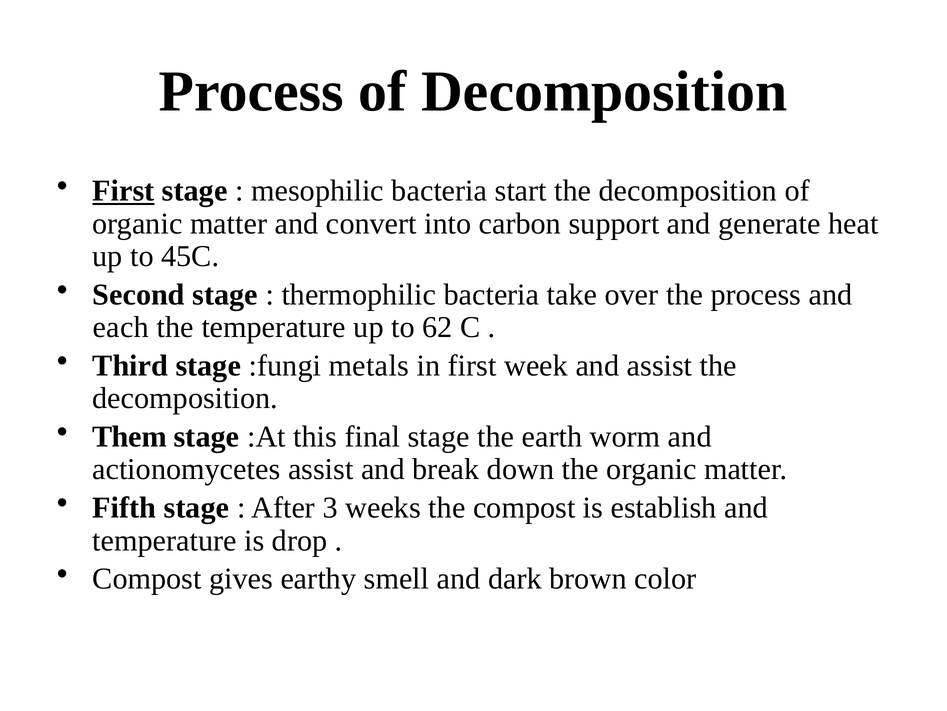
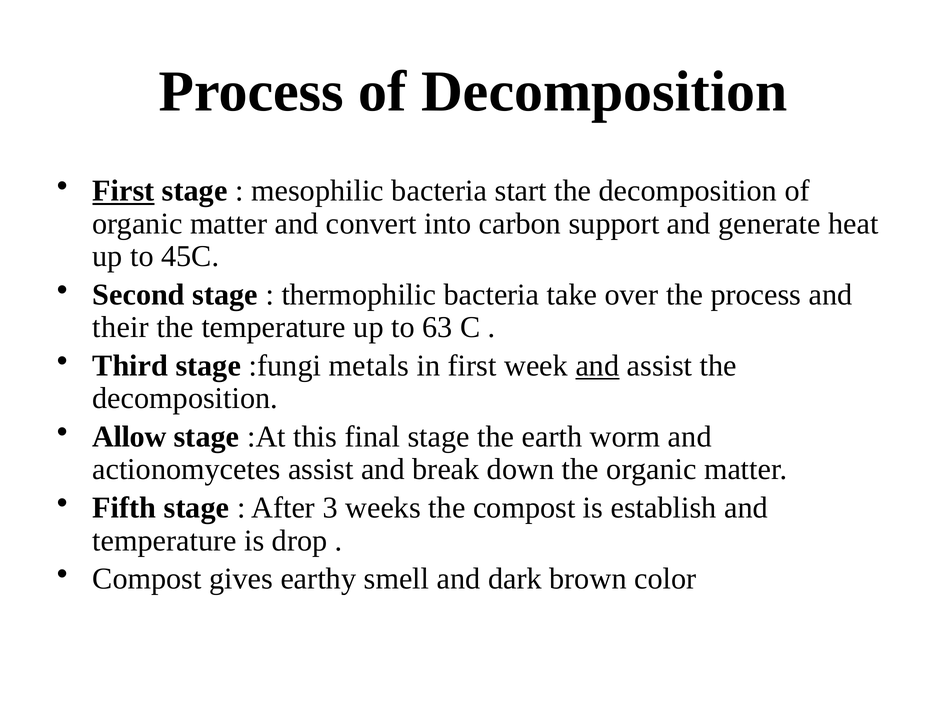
each: each -> their
62: 62 -> 63
and at (597, 365) underline: none -> present
Them: Them -> Allow
